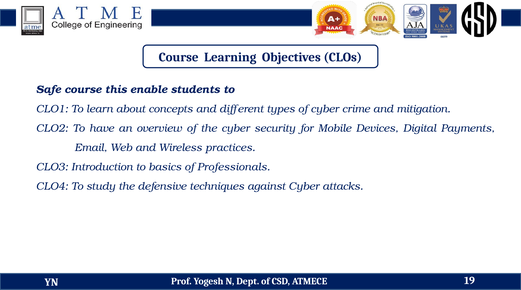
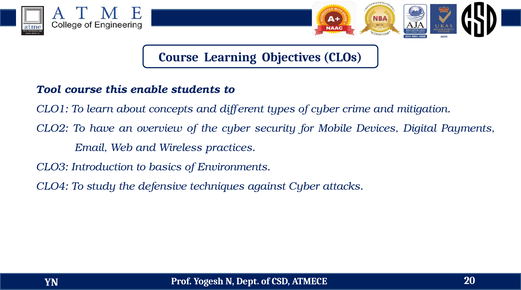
Safe: Safe -> Tool
Professionals: Professionals -> Environments
19: 19 -> 20
